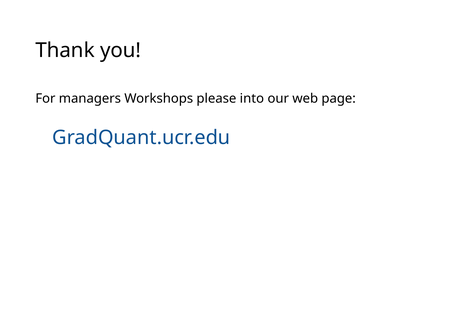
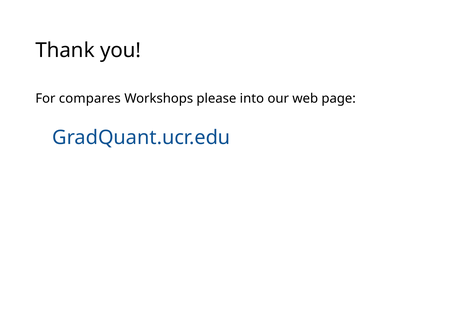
managers: managers -> compares
